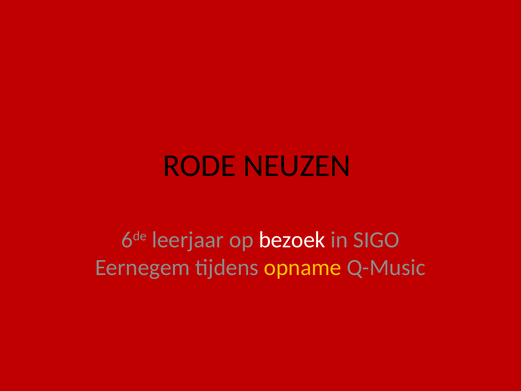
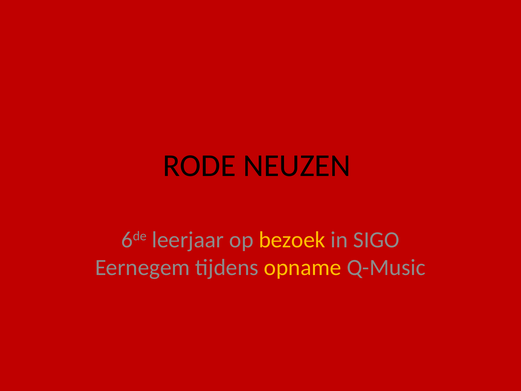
bezoek colour: white -> yellow
